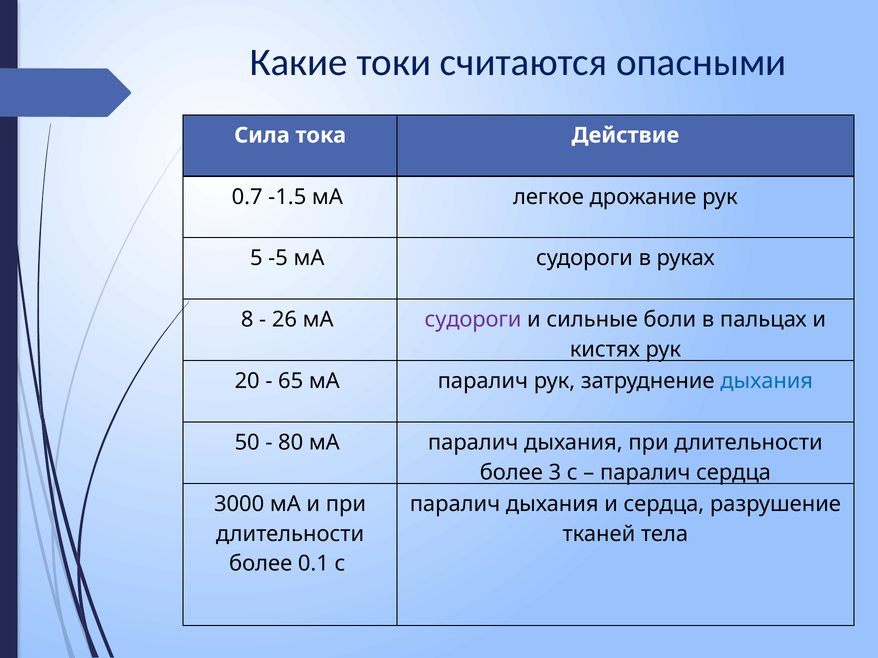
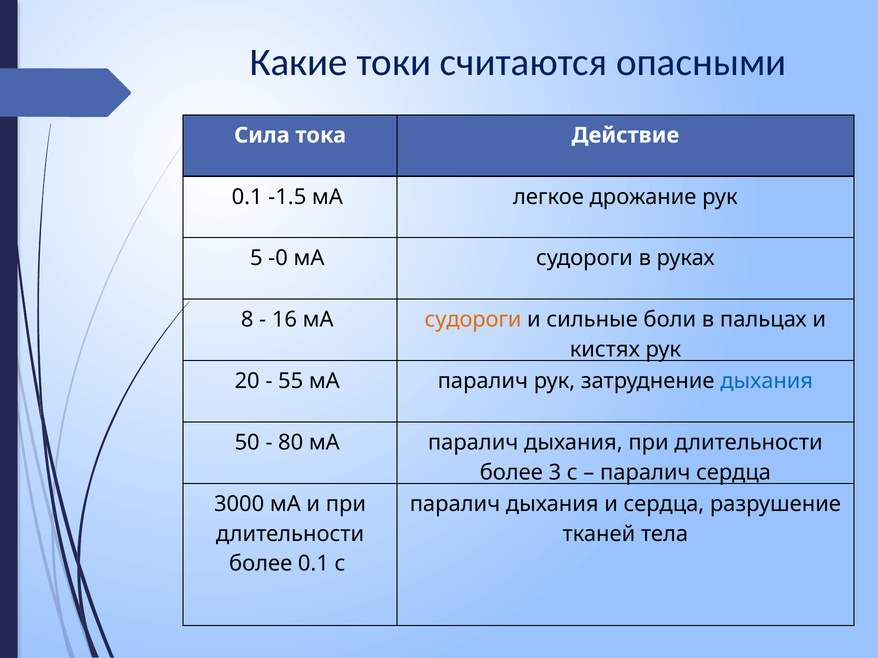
0.7 at (247, 197): 0.7 -> 0.1
-5: -5 -> -0
26: 26 -> 16
судороги at (473, 320) colour: purple -> orange
65: 65 -> 55
